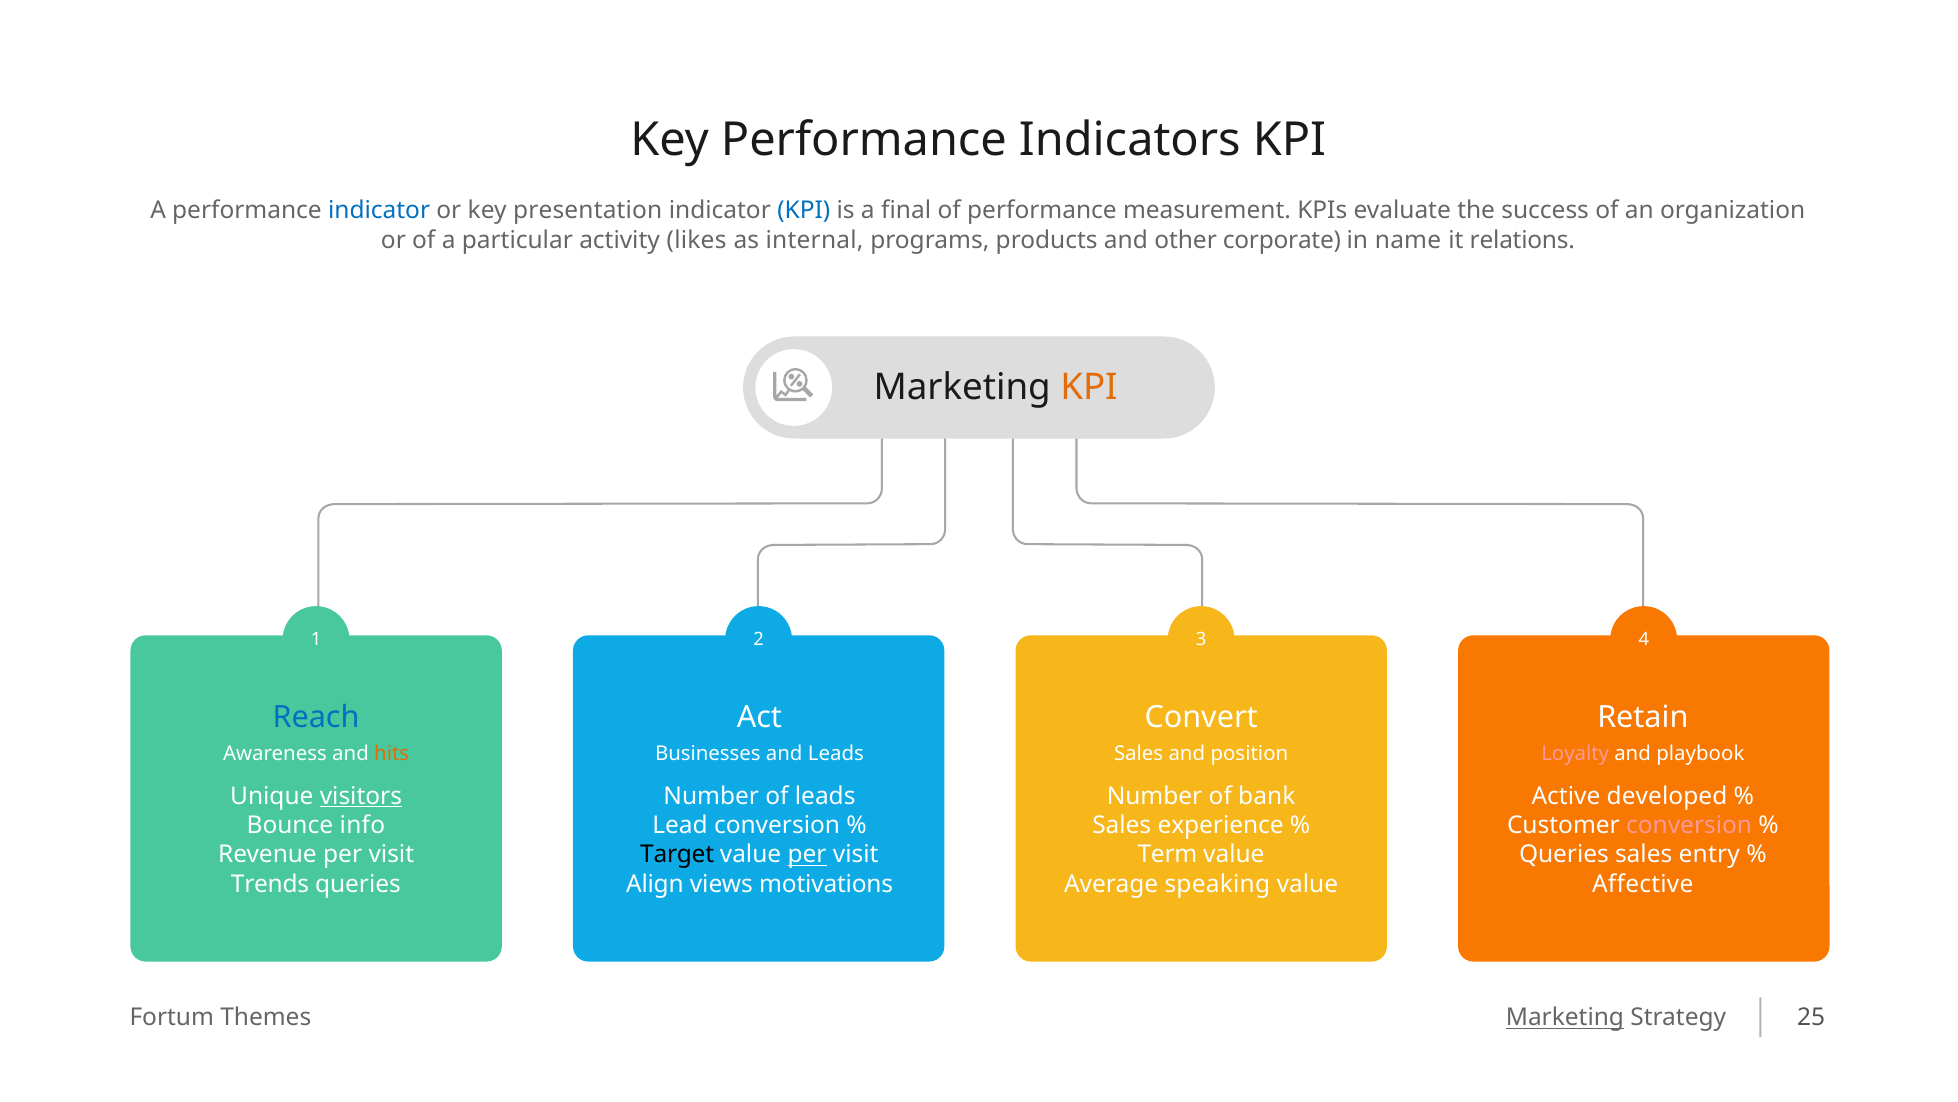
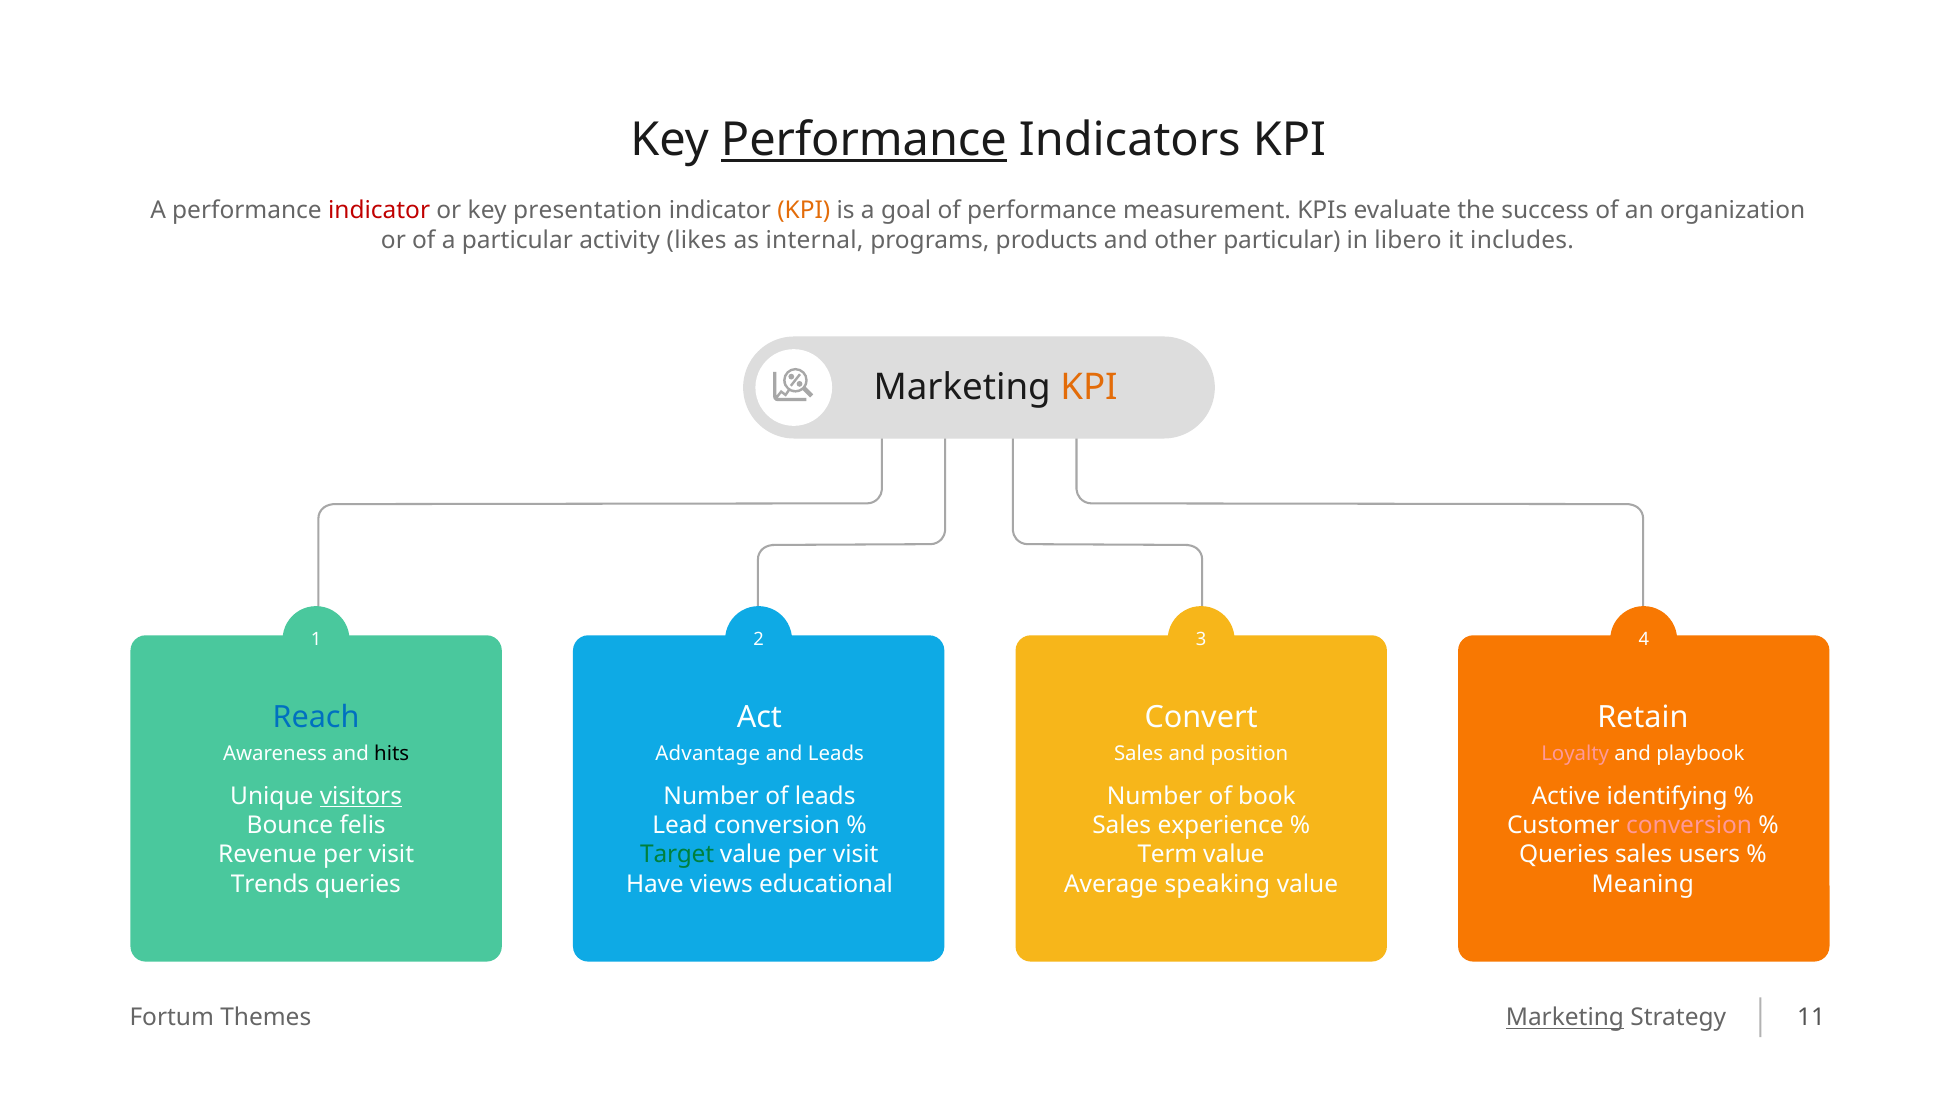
Performance at (864, 140) underline: none -> present
indicator at (379, 211) colour: blue -> red
KPI at (804, 211) colour: blue -> orange
final: final -> goal
other corporate: corporate -> particular
name: name -> libero
relations: relations -> includes
hits colour: orange -> black
Businesses: Businesses -> Advantage
bank: bank -> book
developed: developed -> identifying
info: info -> felis
Target colour: black -> green
per at (807, 854) underline: present -> none
entry: entry -> users
Align: Align -> Have
motivations: motivations -> educational
Affective: Affective -> Meaning
25: 25 -> 11
